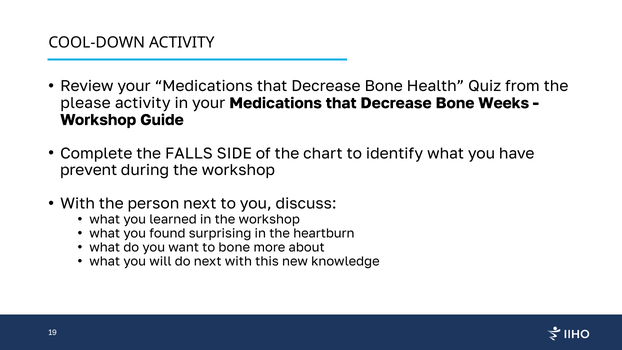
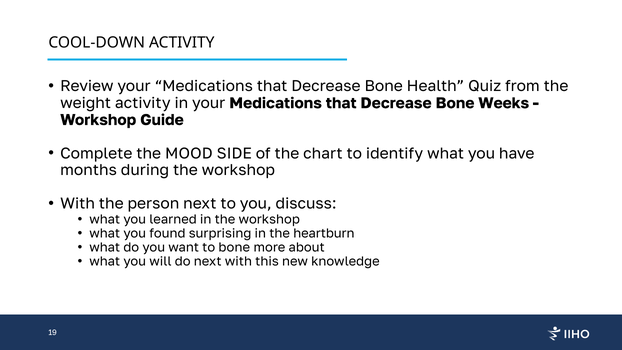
please: please -> weight
FALLS: FALLS -> MOOD
prevent: prevent -> months
